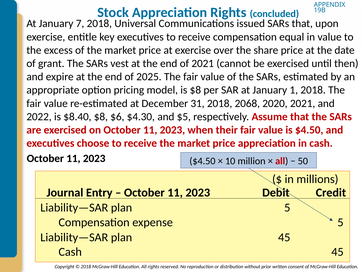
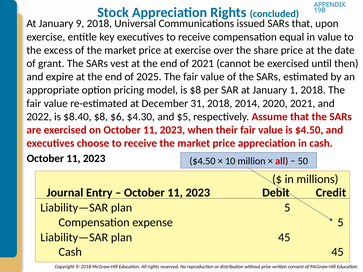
7: 7 -> 9
2068: 2068 -> 2014
